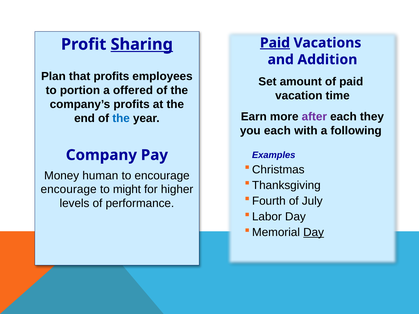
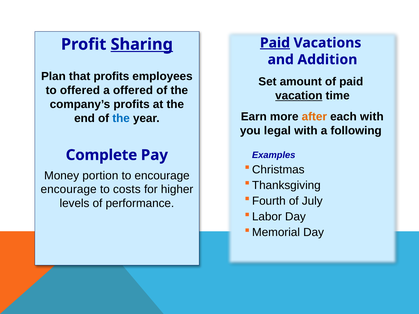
to portion: portion -> offered
vacation underline: none -> present
after colour: purple -> orange
each they: they -> with
you each: each -> legal
Company: Company -> Complete
human: human -> portion
might: might -> costs
Day at (314, 233) underline: present -> none
